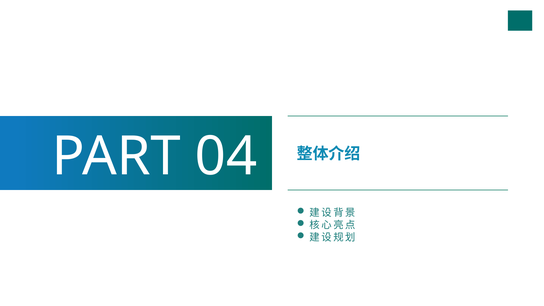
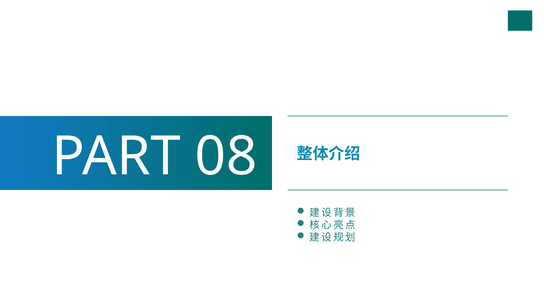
04: 04 -> 08
